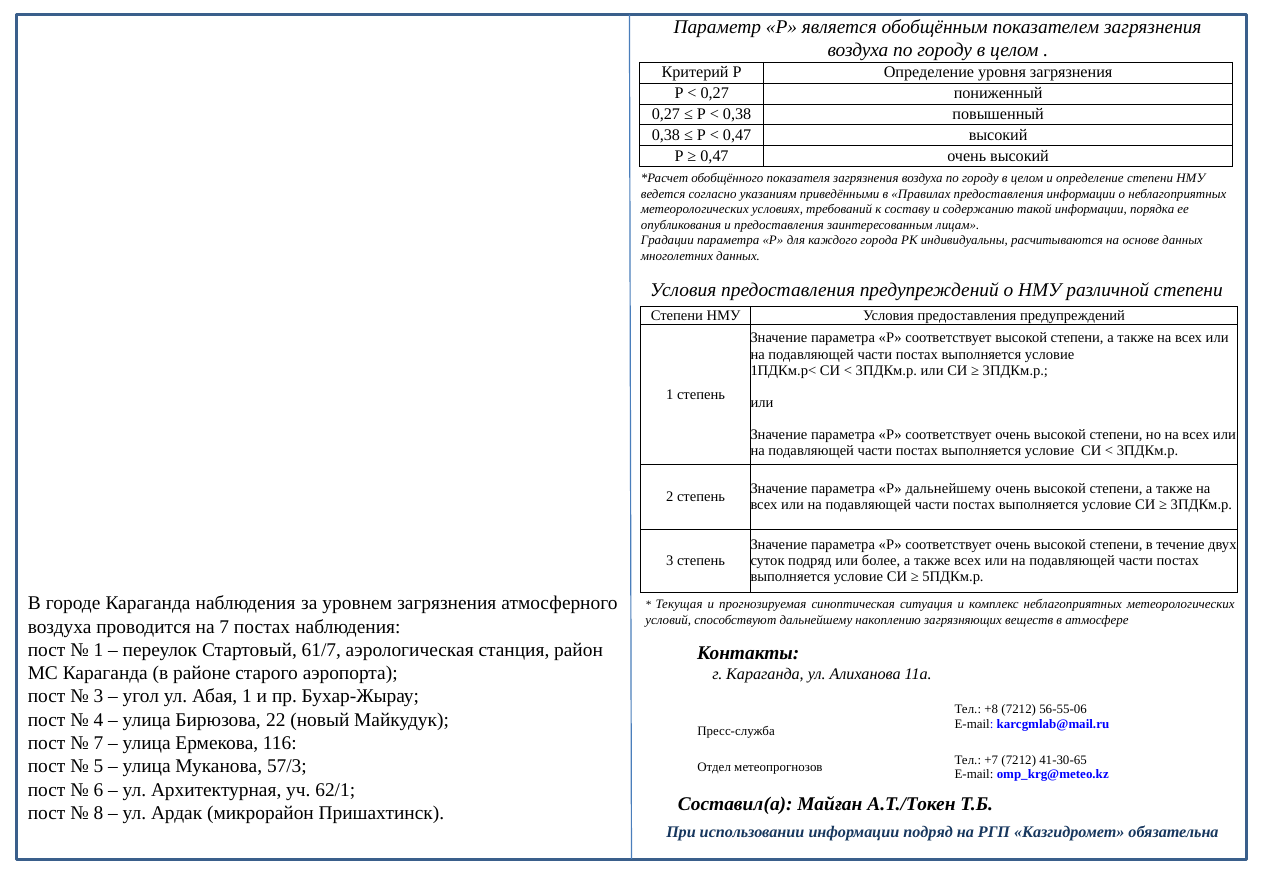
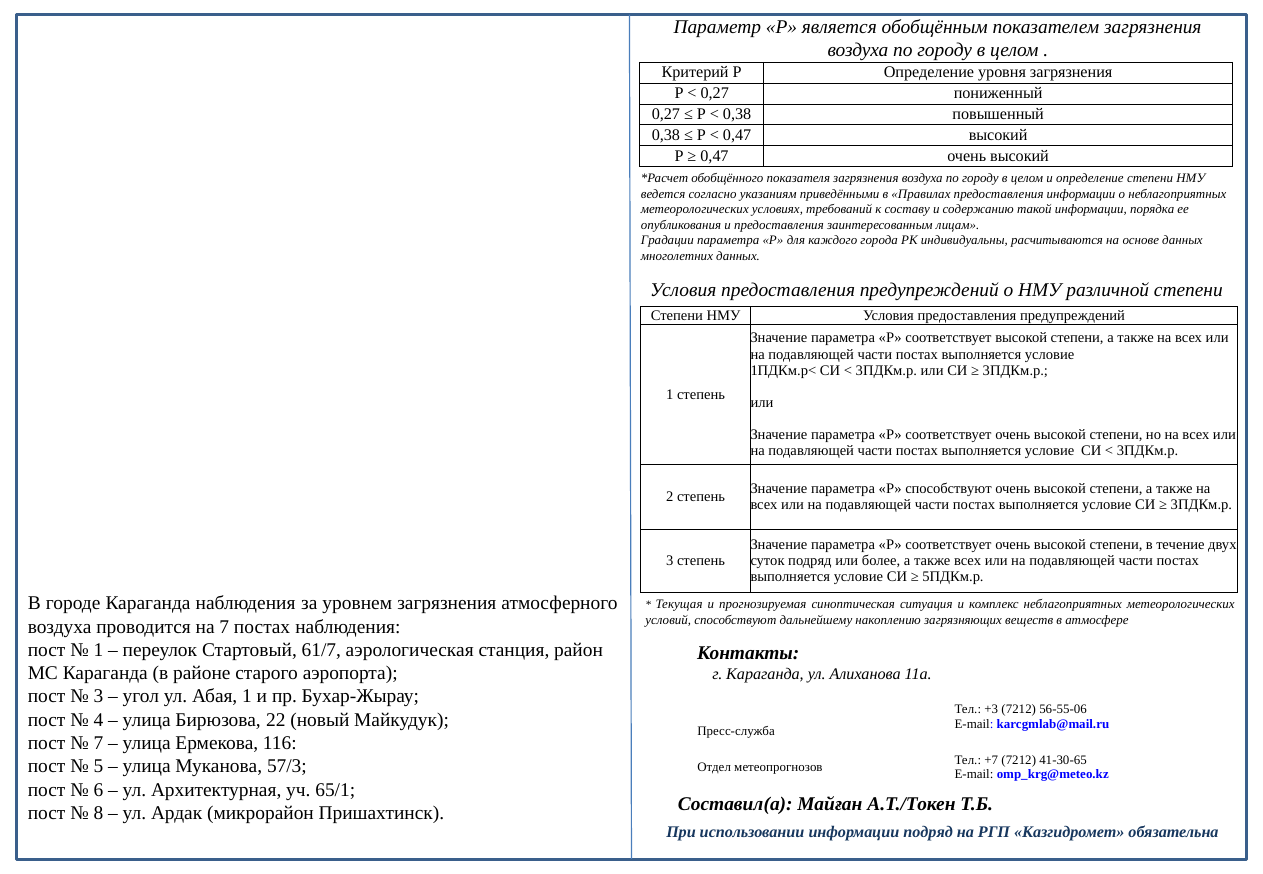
Р дальнейшему: дальнейшему -> способствуют
+8: +8 -> +3
62/1: 62/1 -> 65/1
